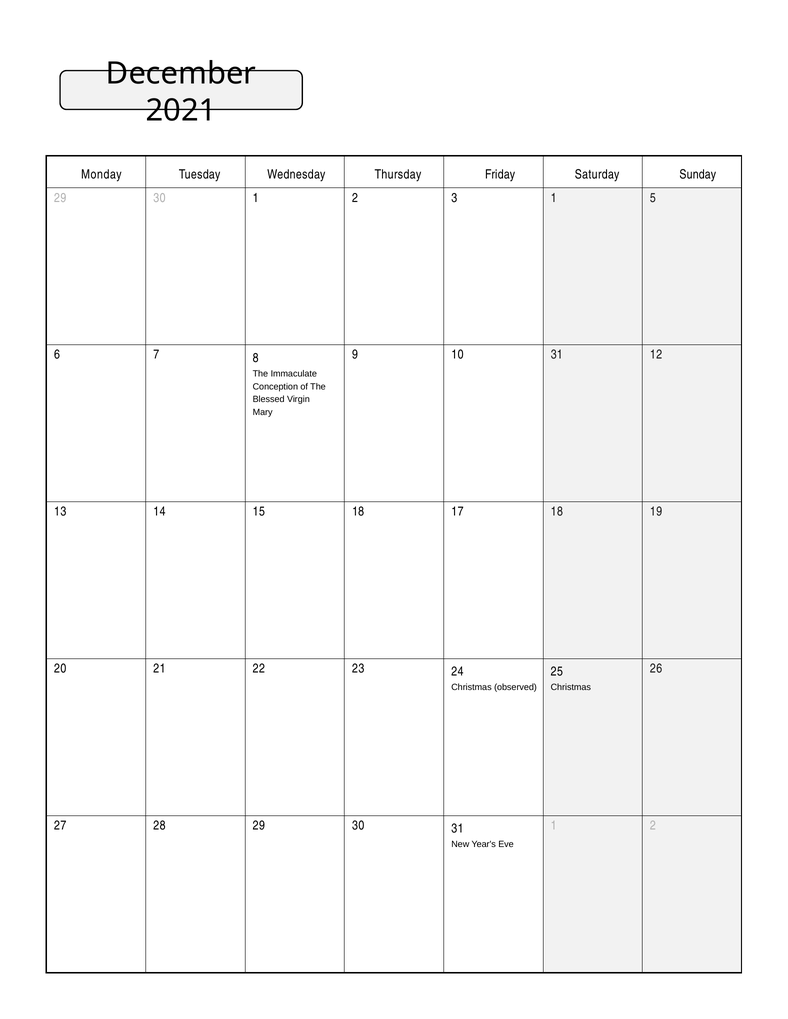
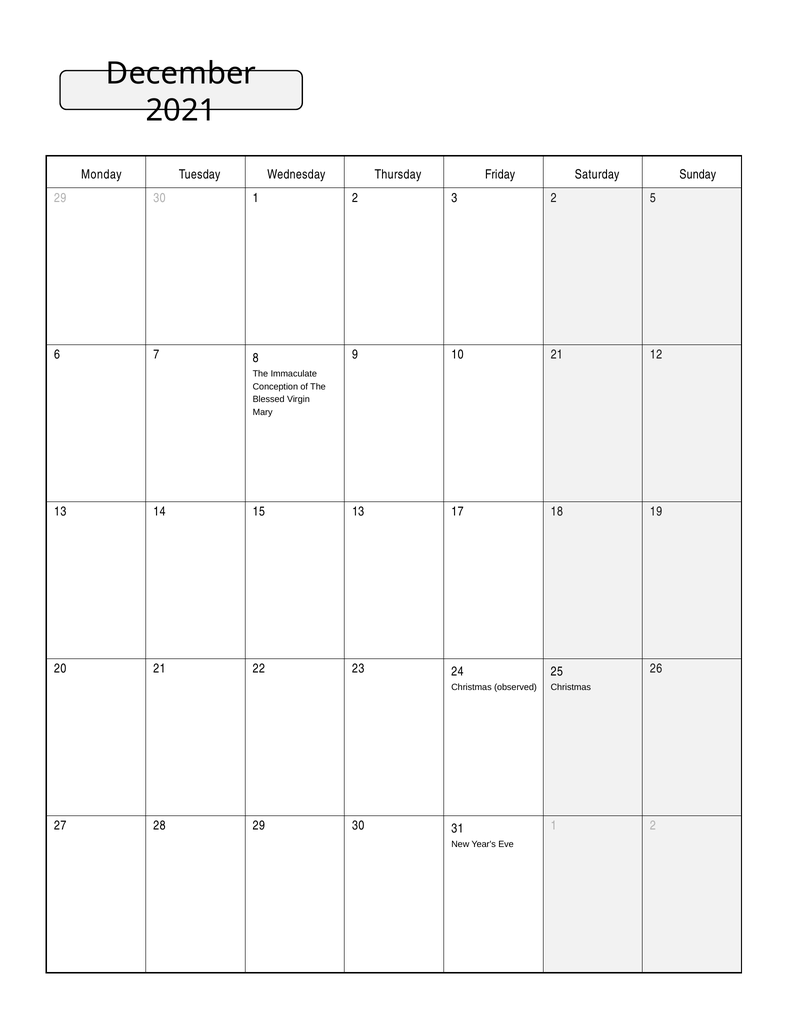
3 1: 1 -> 2
10 31: 31 -> 21
15 18: 18 -> 13
